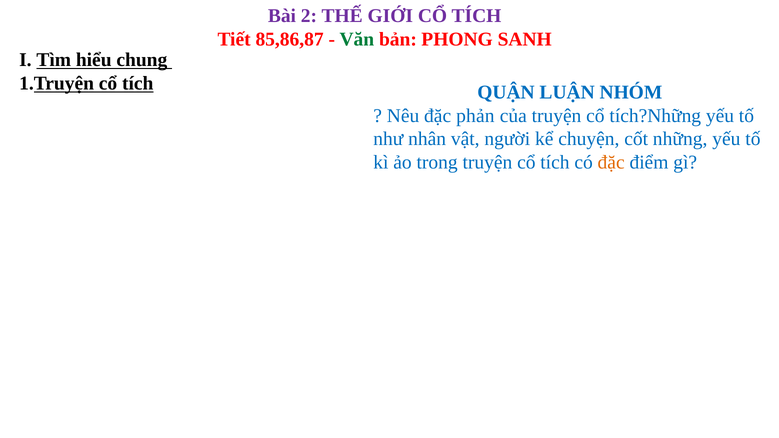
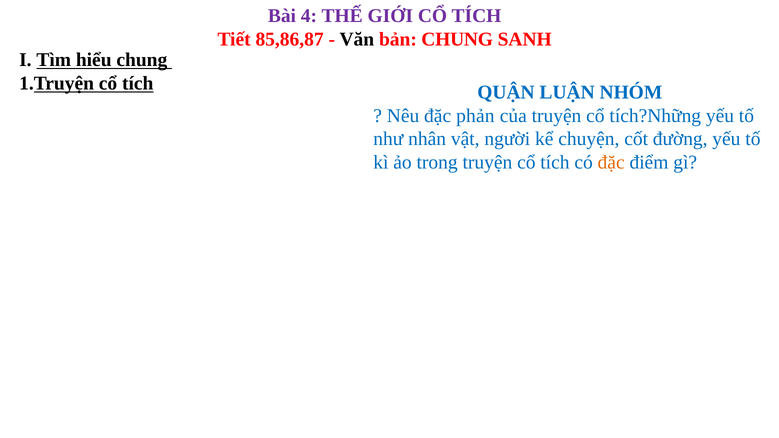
2: 2 -> 4
Văn colour: green -> black
bản PHONG: PHONG -> CHUNG
những: những -> đường
